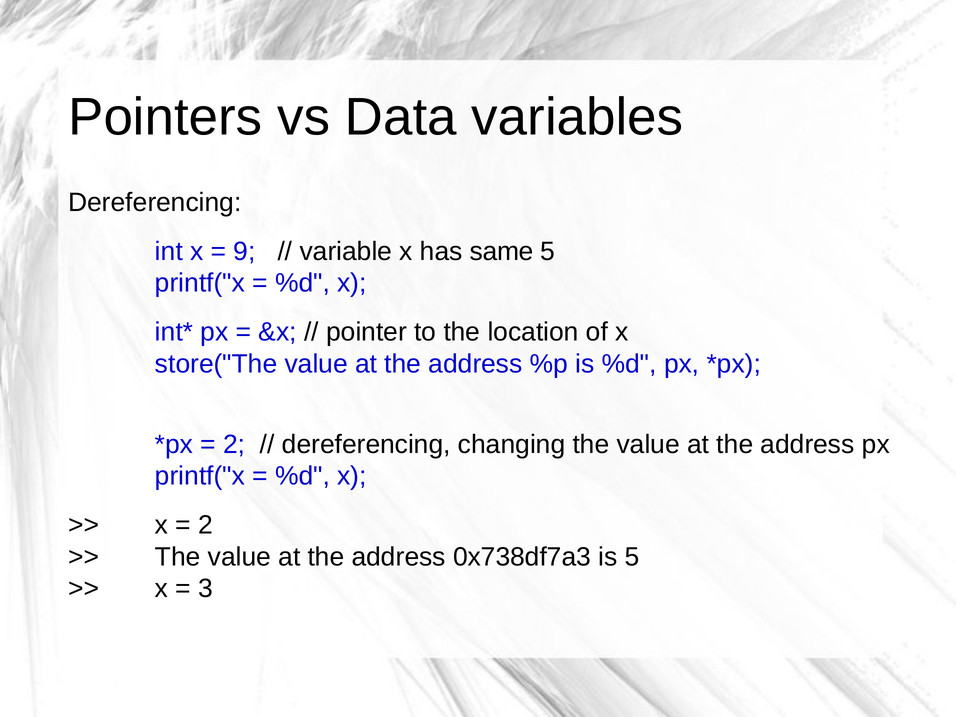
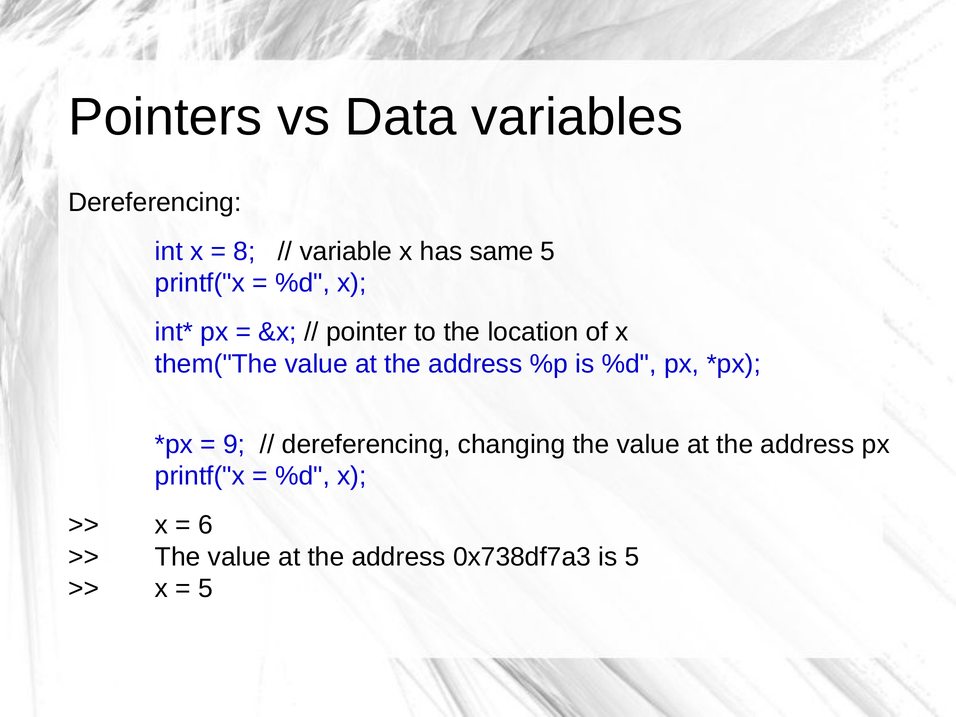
9: 9 -> 8
store("The: store("The -> them("The
2 at (234, 444): 2 -> 9
2 at (206, 525): 2 -> 6
3 at (206, 589): 3 -> 5
